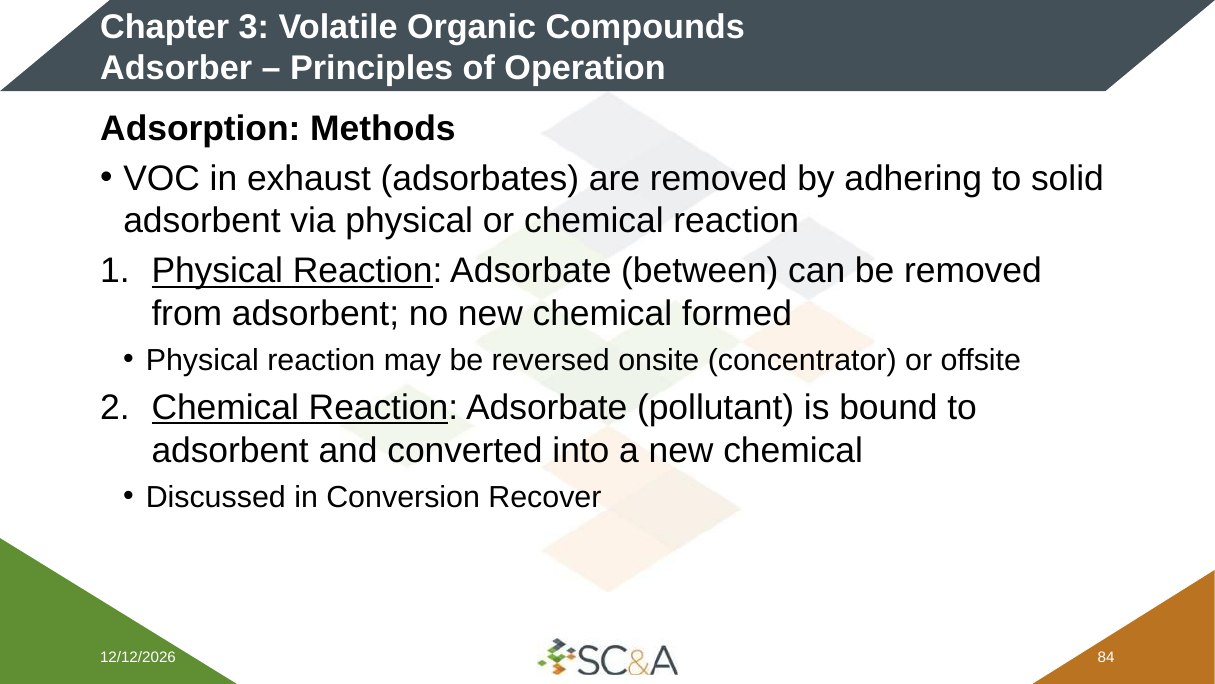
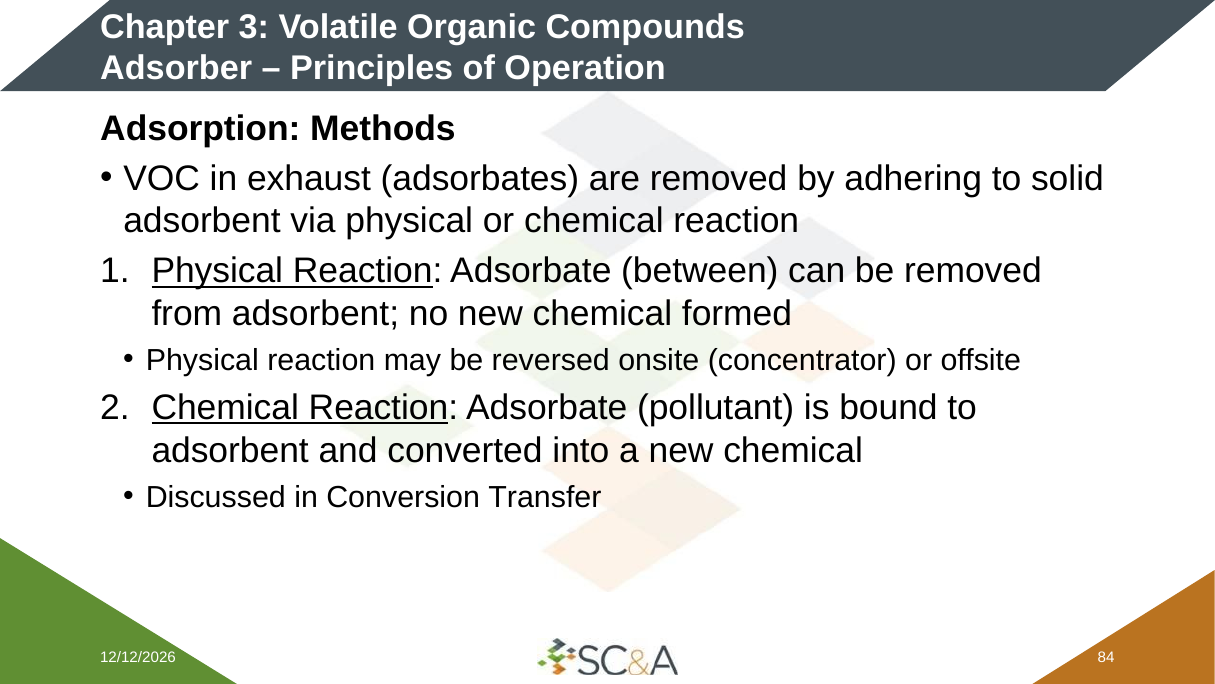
Recover: Recover -> Transfer
